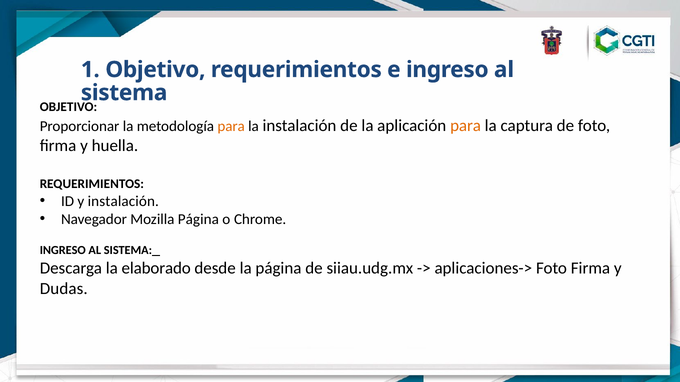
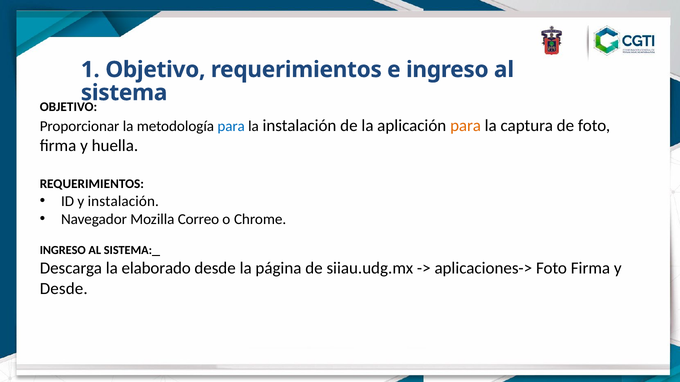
para at (231, 126) colour: orange -> blue
Mozilla Página: Página -> Correo
Dudas at (64, 289): Dudas -> Desde
